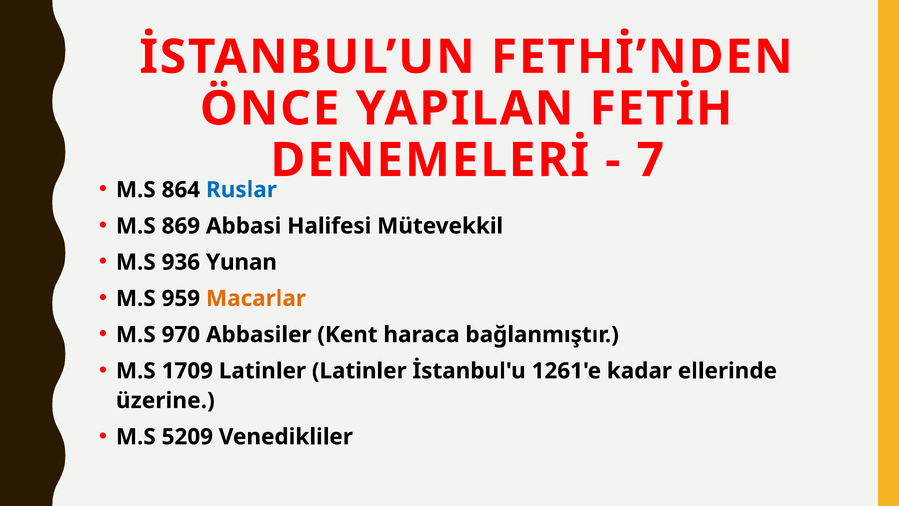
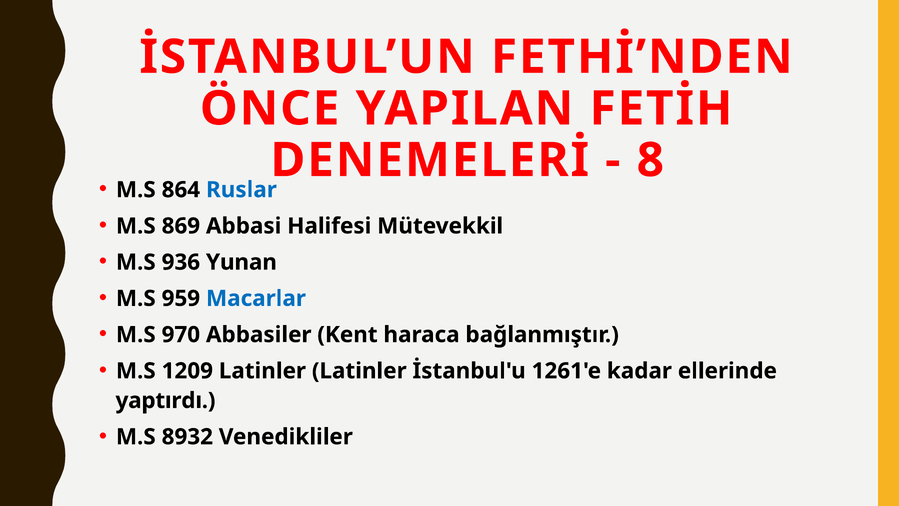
7: 7 -> 8
Macarlar colour: orange -> blue
1709: 1709 -> 1209
üzerine: üzerine -> yaptırdı
5209: 5209 -> 8932
